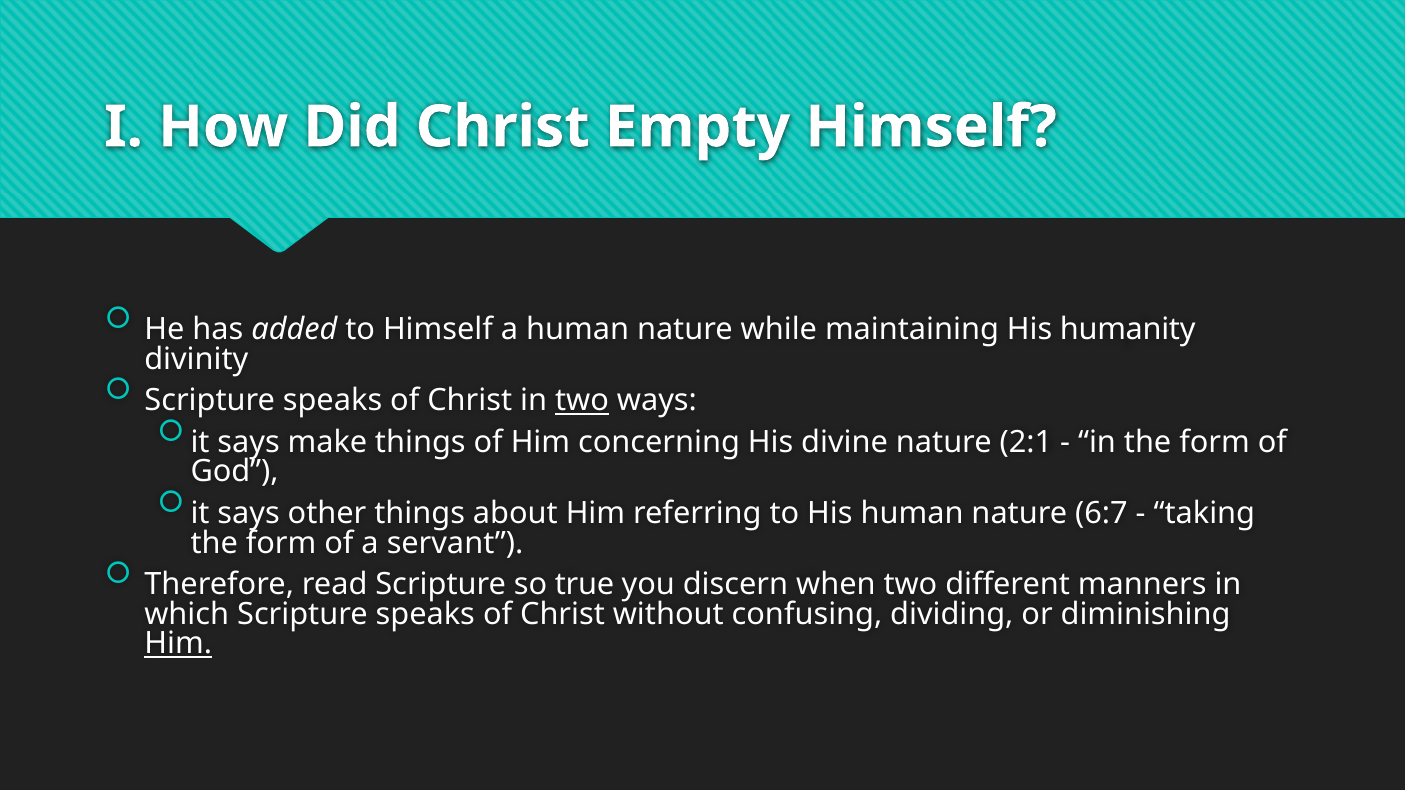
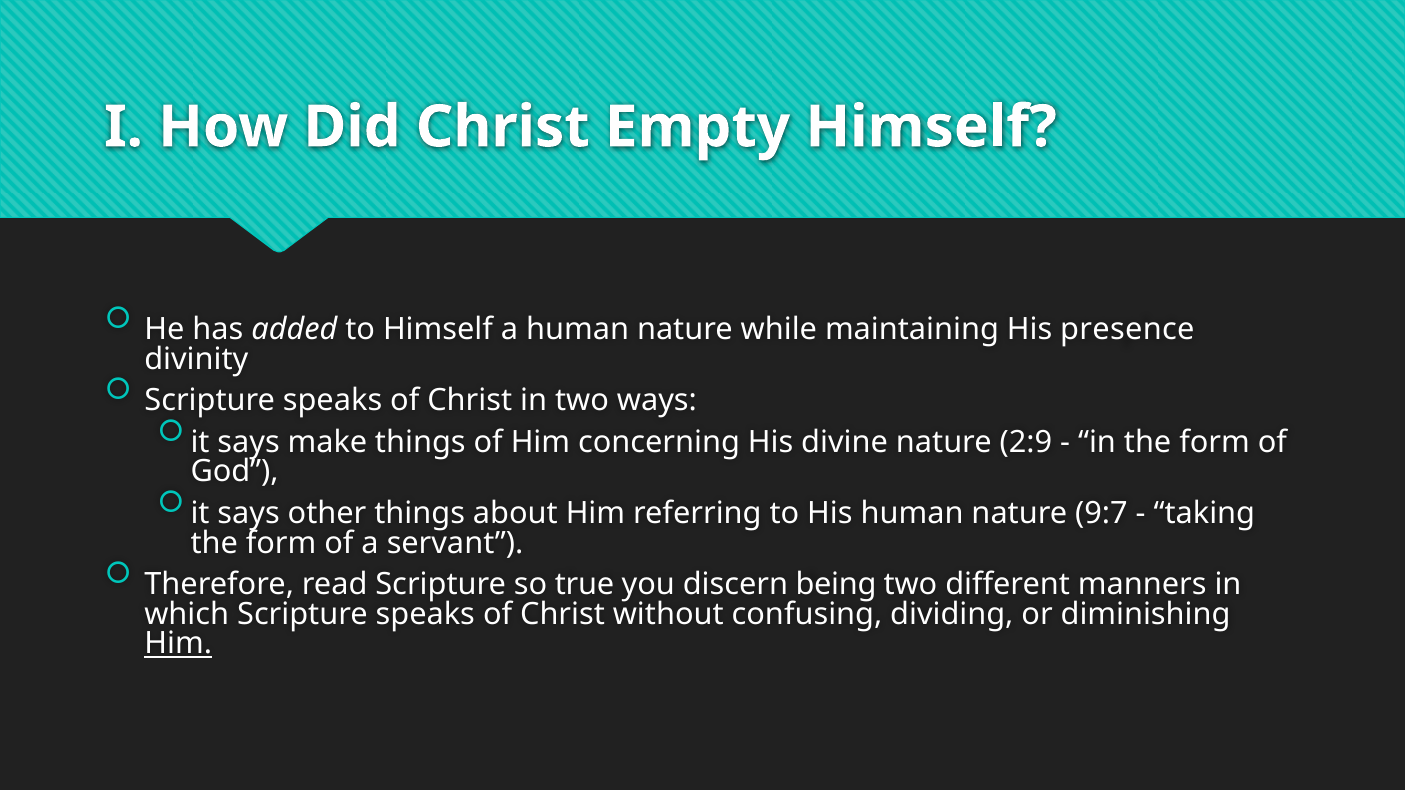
humanity: humanity -> presence
two at (582, 401) underline: present -> none
2:1: 2:1 -> 2:9
6:7: 6:7 -> 9:7
when: when -> being
